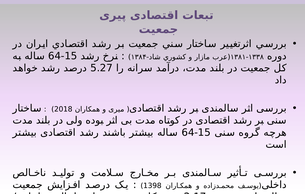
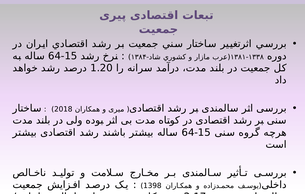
5.27: 5.27 -> 1.20
